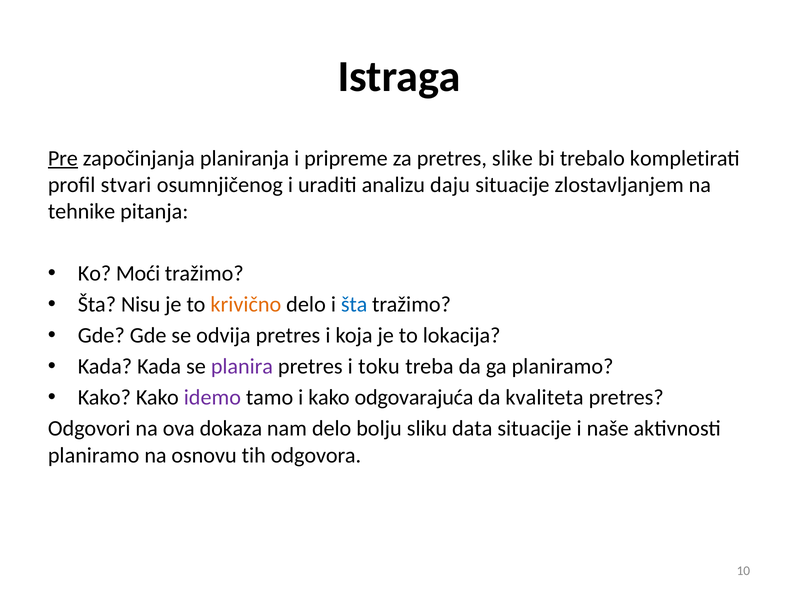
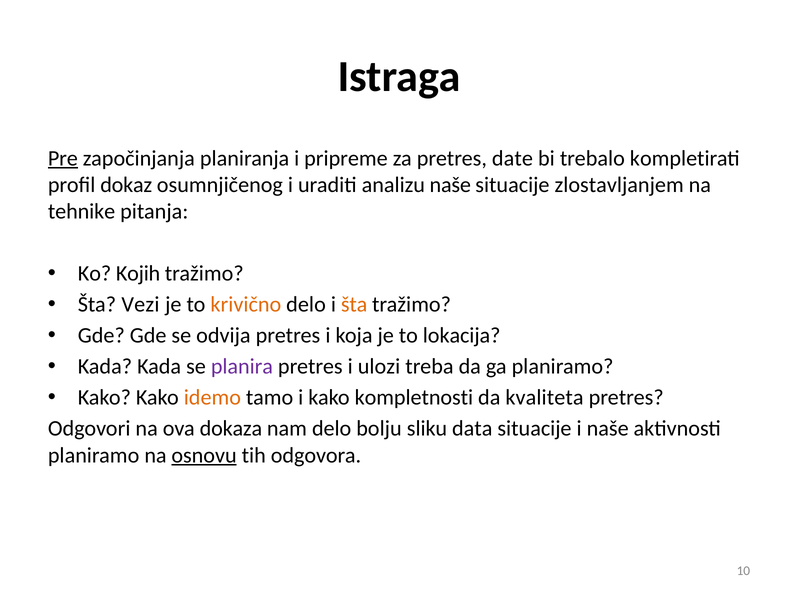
slike: slike -> date
stvari: stvari -> dokaz
analizu daju: daju -> naše
Moći: Moći -> Kojih
Nisu: Nisu -> Vezi
šta at (354, 305) colour: blue -> orange
toku: toku -> ulozi
idemo colour: purple -> orange
odgovarajuća: odgovarajuća -> kompletnosti
osnovu underline: none -> present
